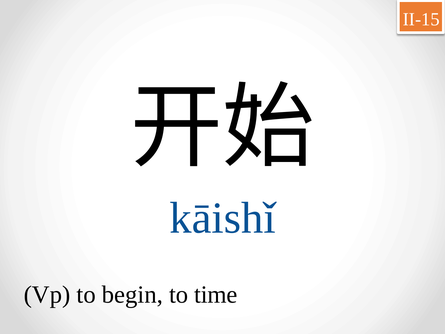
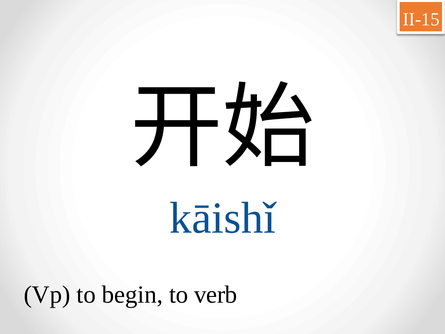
time: time -> verb
